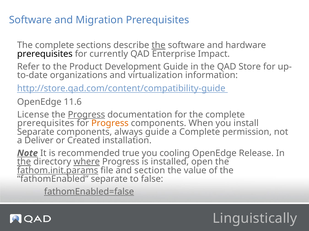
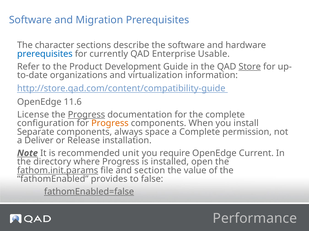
complete at (55, 45): complete -> character
the at (159, 45) underline: present -> none
prerequisites at (45, 54) colour: black -> blue
Impact: Impact -> Usable
Store underline: none -> present
prerequisites at (46, 124): prerequisites -> configuration
always guide: guide -> space
Created: Created -> Release
true: true -> unit
cooling: cooling -> require
Release: Release -> Current
the at (24, 162) underline: present -> none
where underline: present -> none
fathomEnabled separate: separate -> provides
Linguistically: Linguistically -> Performance
